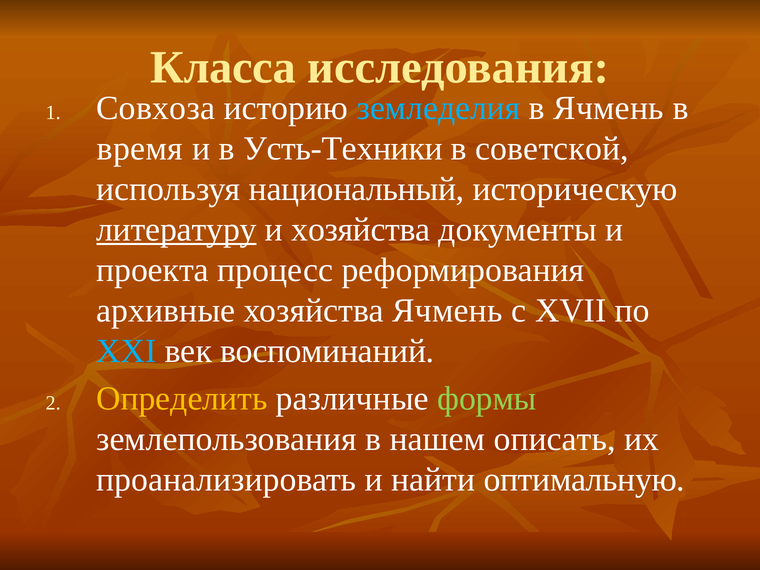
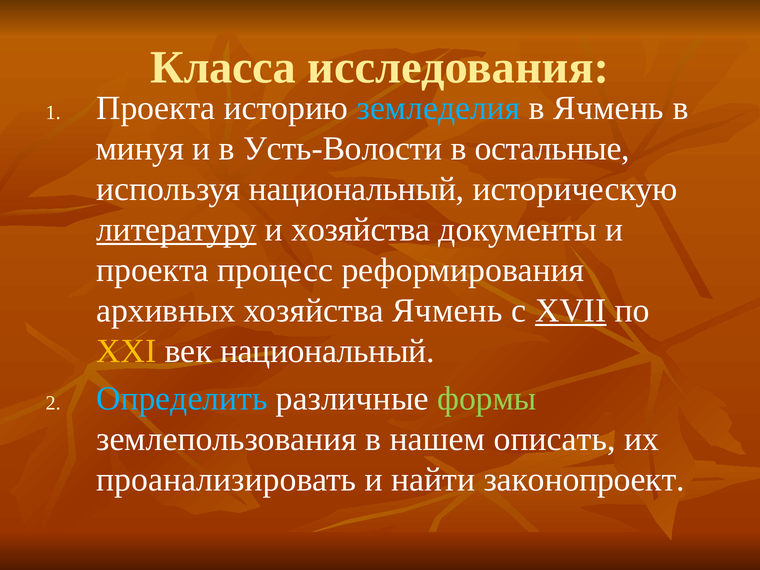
Совхоза at (156, 108): Совхоза -> Проекта
время: время -> минуя
Усть-Техники: Усть-Техники -> Усть-Волости
советской: советской -> остальные
архивные: архивные -> архивных
XVII underline: none -> present
XXI colour: light blue -> yellow
век воспоминаний: воспоминаний -> национальный
Определить colour: yellow -> light blue
оптимальную: оптимальную -> законопроект
